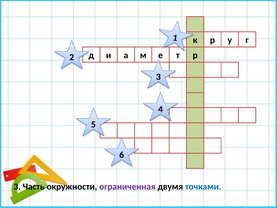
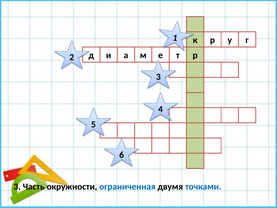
ограниченная colour: purple -> blue
